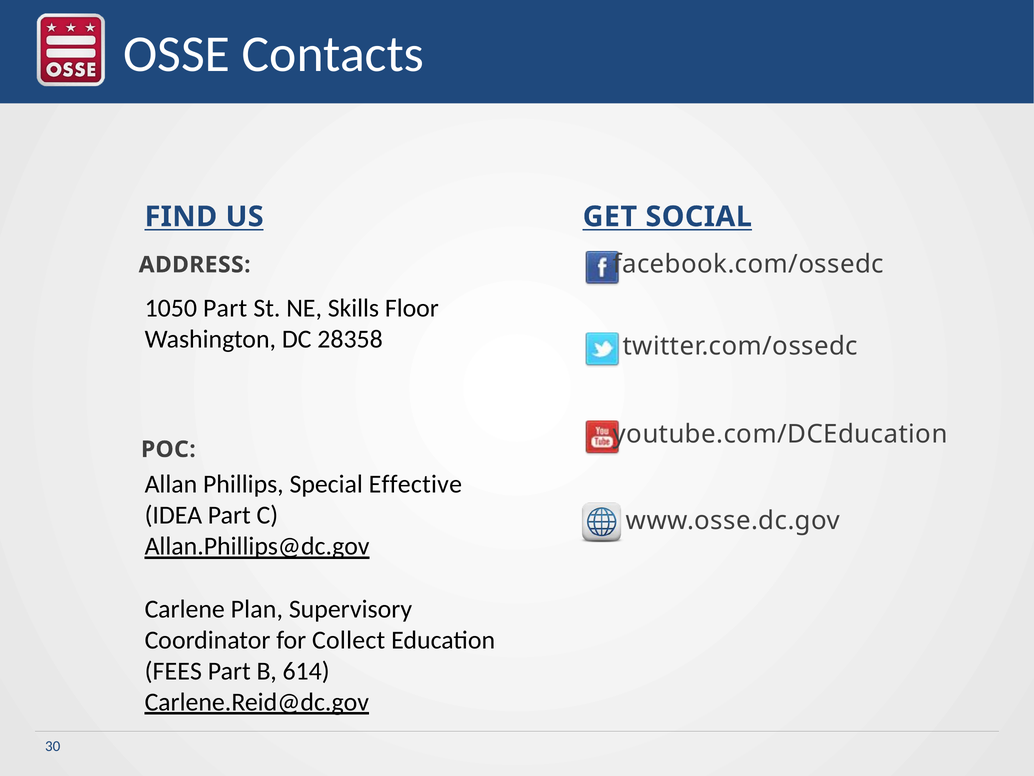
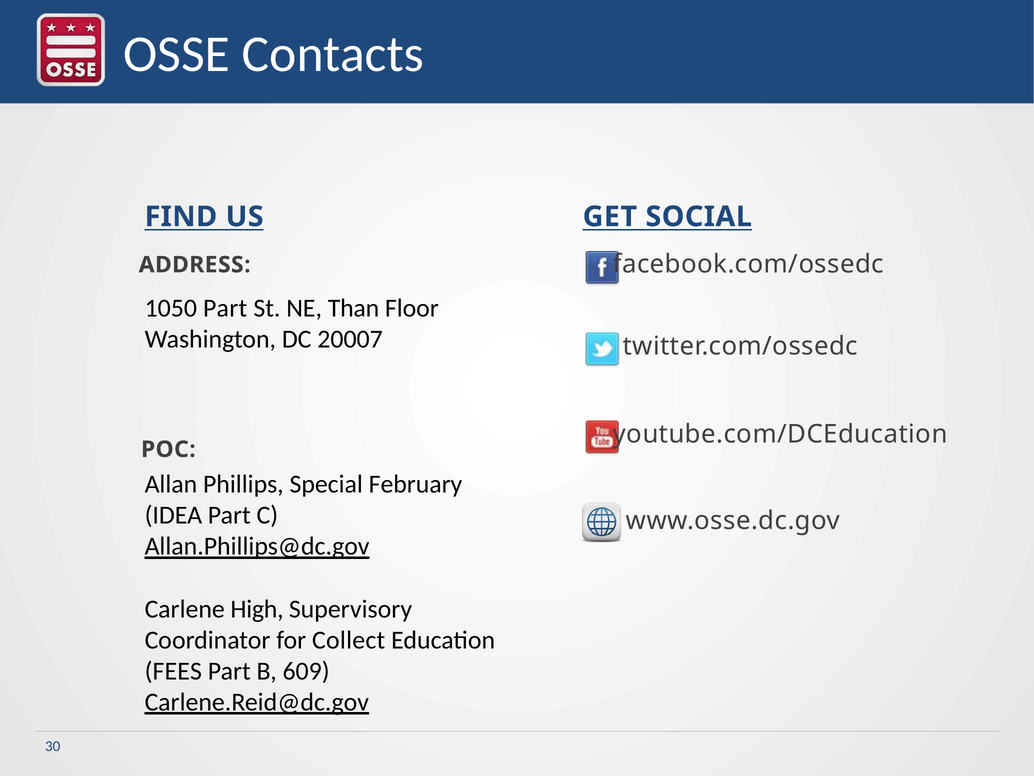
Skills: Skills -> Than
28358: 28358 -> 20007
Effective: Effective -> February
Plan: Plan -> High
614: 614 -> 609
